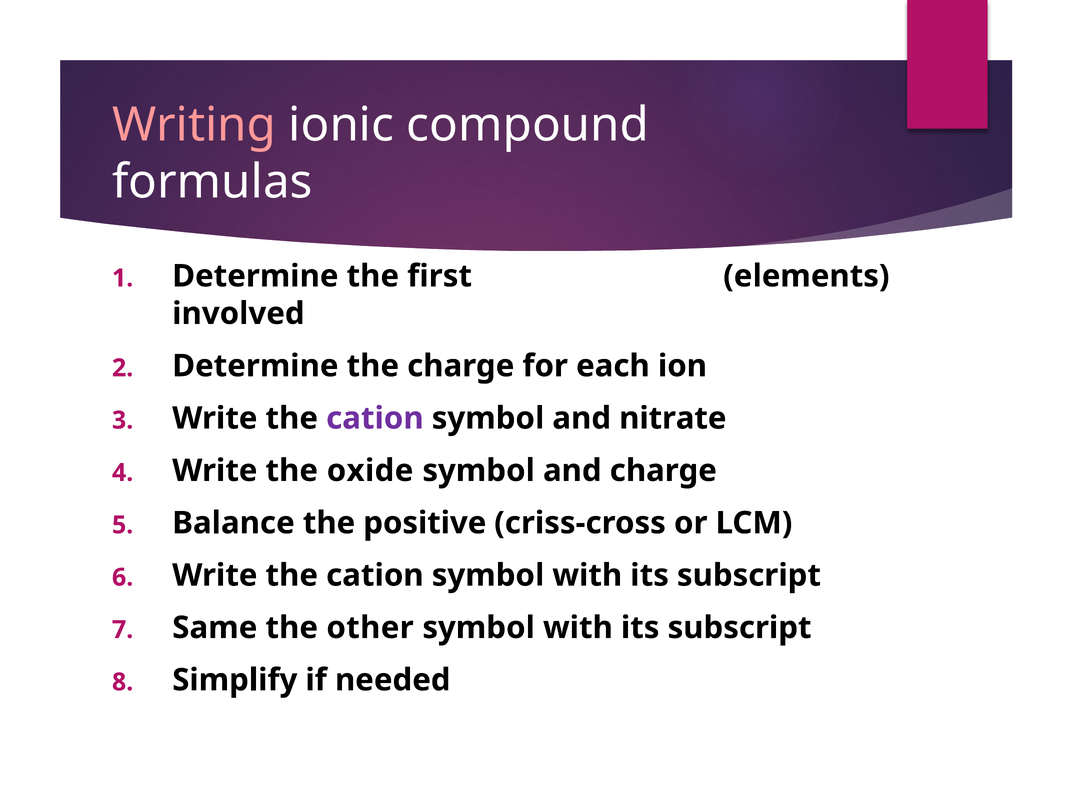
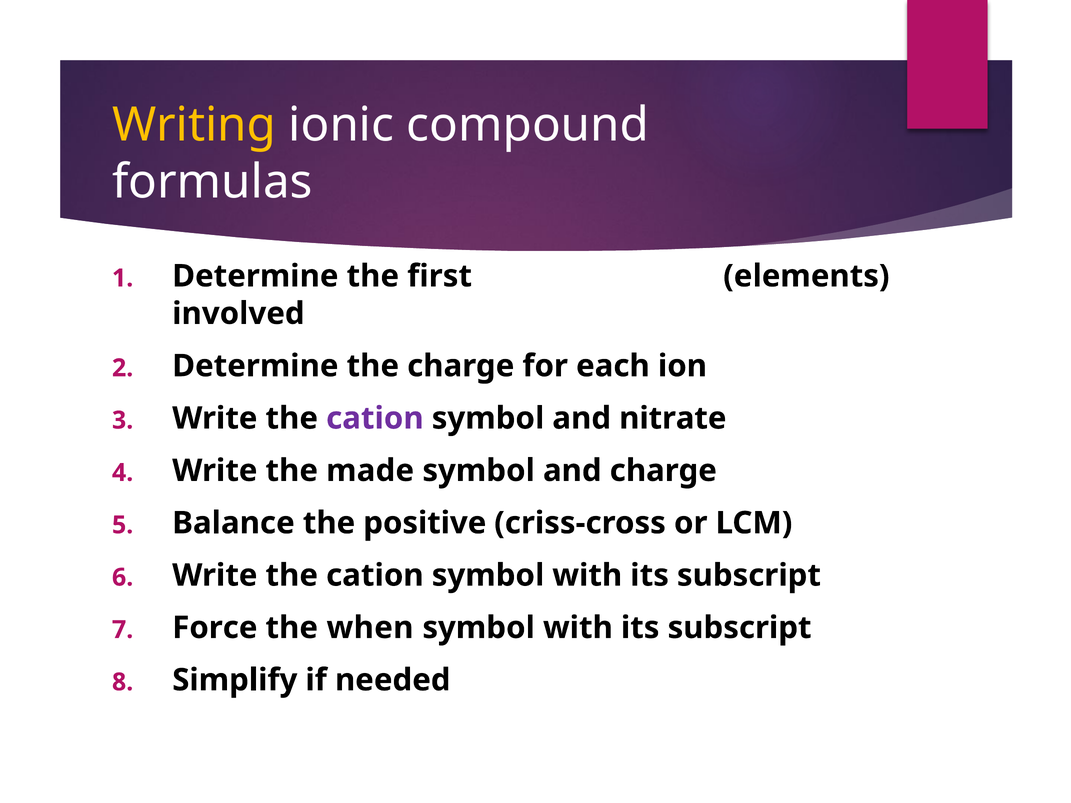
Writing colour: pink -> yellow
oxide: oxide -> made
Same: Same -> Force
other: other -> when
